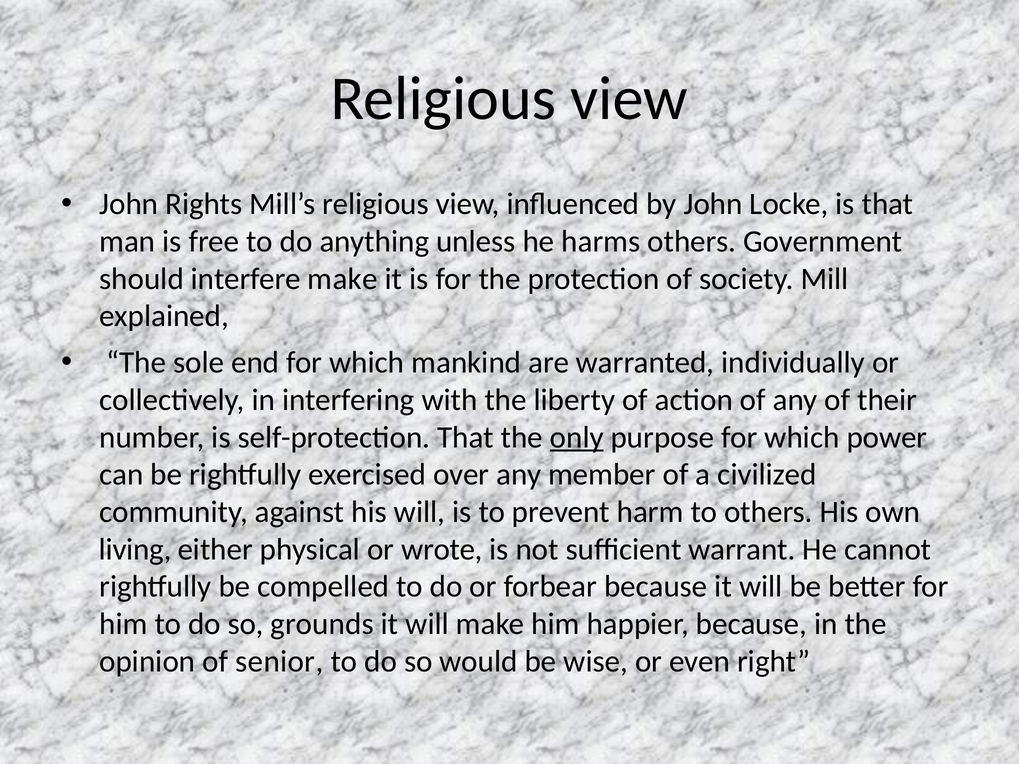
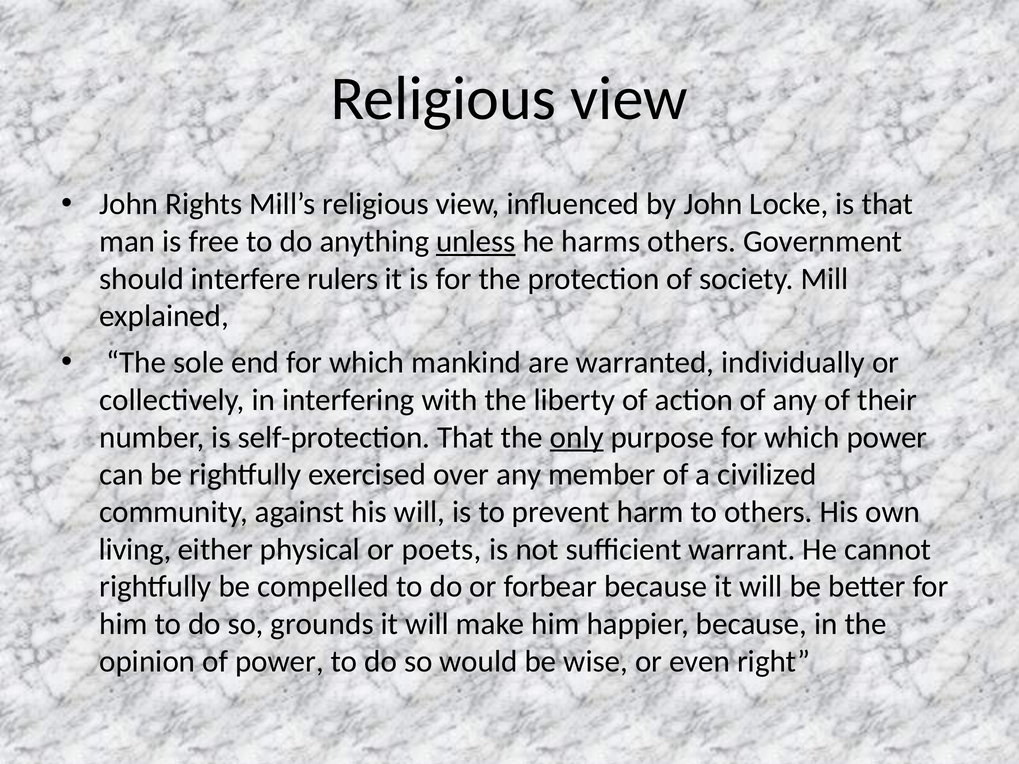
unless underline: none -> present
interfere make: make -> rulers
wrote: wrote -> poets
of senior: senior -> power
